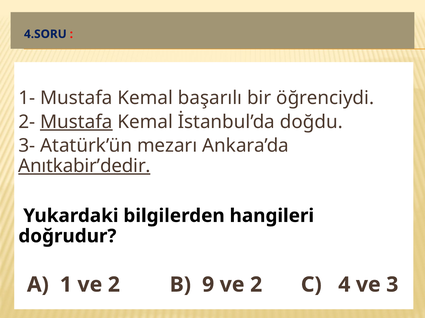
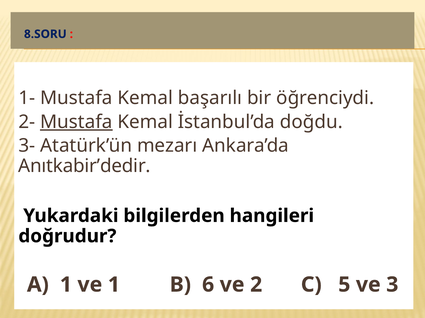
4.SORU: 4.SORU -> 8.SORU
Anıtkabir’dedir underline: present -> none
1 ve 2: 2 -> 1
9: 9 -> 6
4: 4 -> 5
